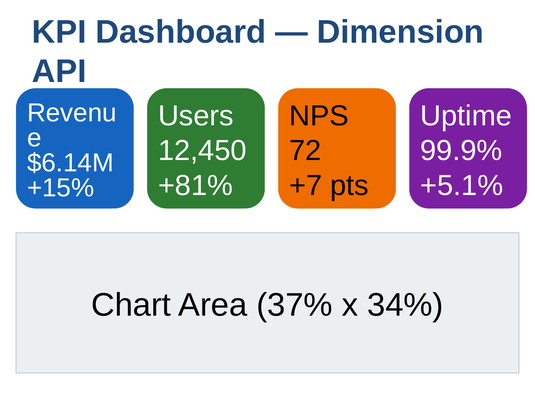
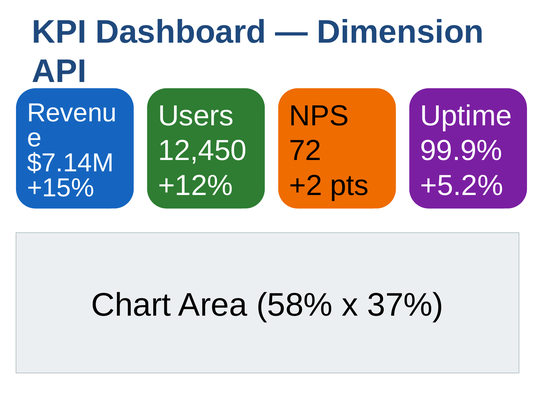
$6.14M: $6.14M -> $7.14M
+81%: +81% -> +12%
+7: +7 -> +2
+5.1%: +5.1% -> +5.2%
37%: 37% -> 58%
34%: 34% -> 37%
